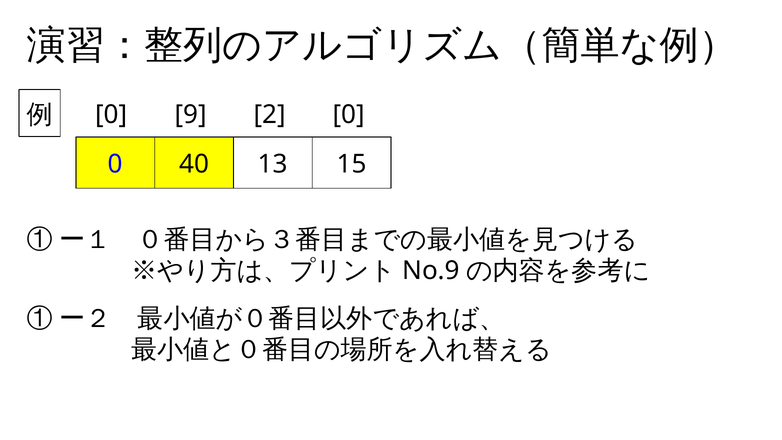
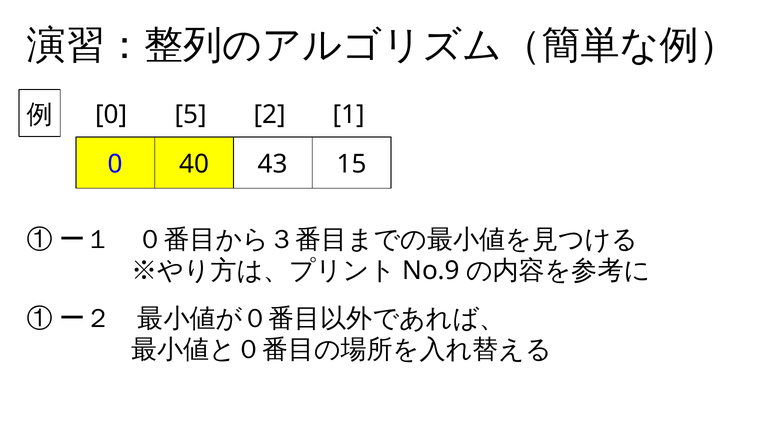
9: 9 -> 5
2 0: 0 -> 1
13: 13 -> 43
